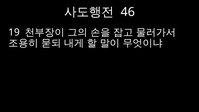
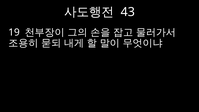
46: 46 -> 43
